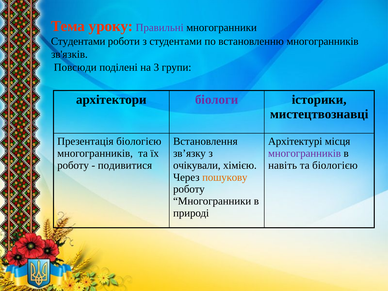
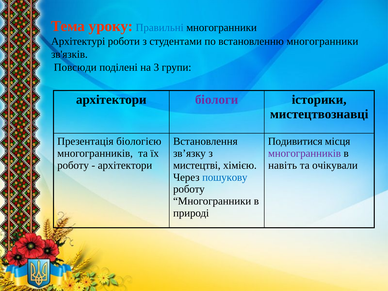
Правильні colour: purple -> blue
Студентами at (78, 41): Студентами -> Архітектурі
встановленню многогранників: многогранників -> многогранники
Архітектурі: Архітектурі -> Подивитися
подивитися at (125, 165): подивитися -> архітектори
очікували: очікували -> мистецтві
та біологією: біологією -> очікували
пошукову colour: orange -> blue
